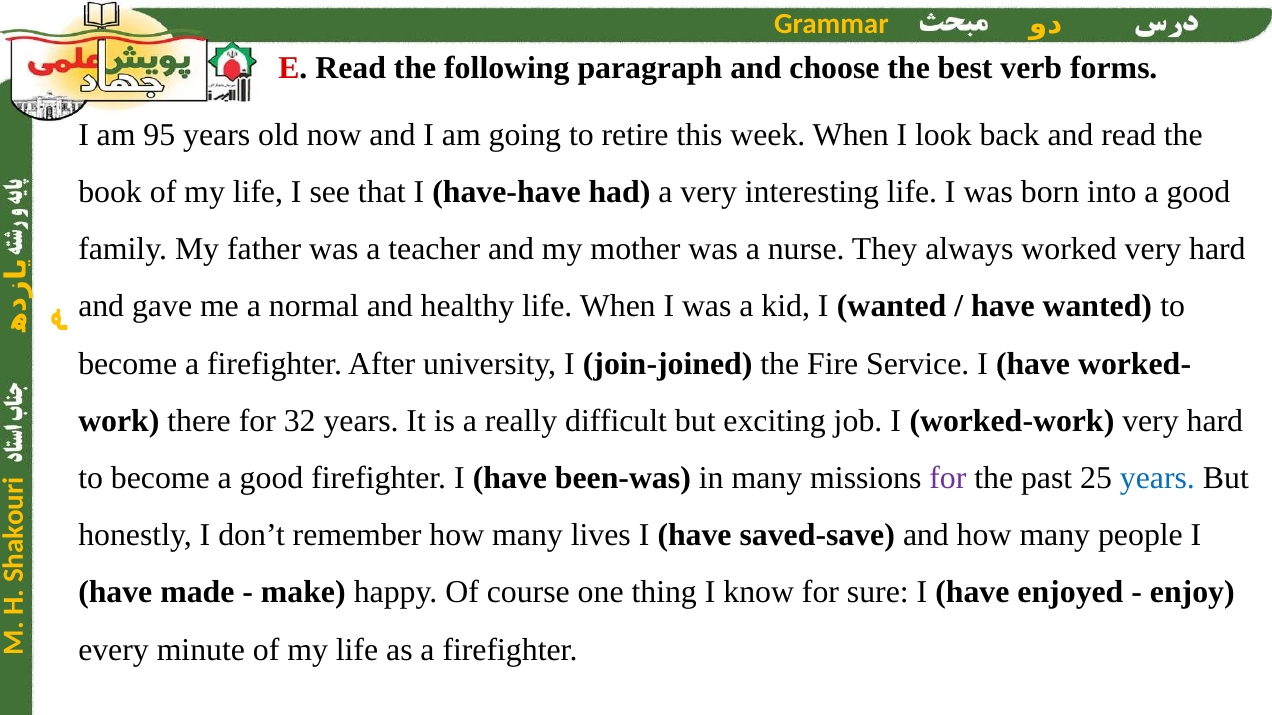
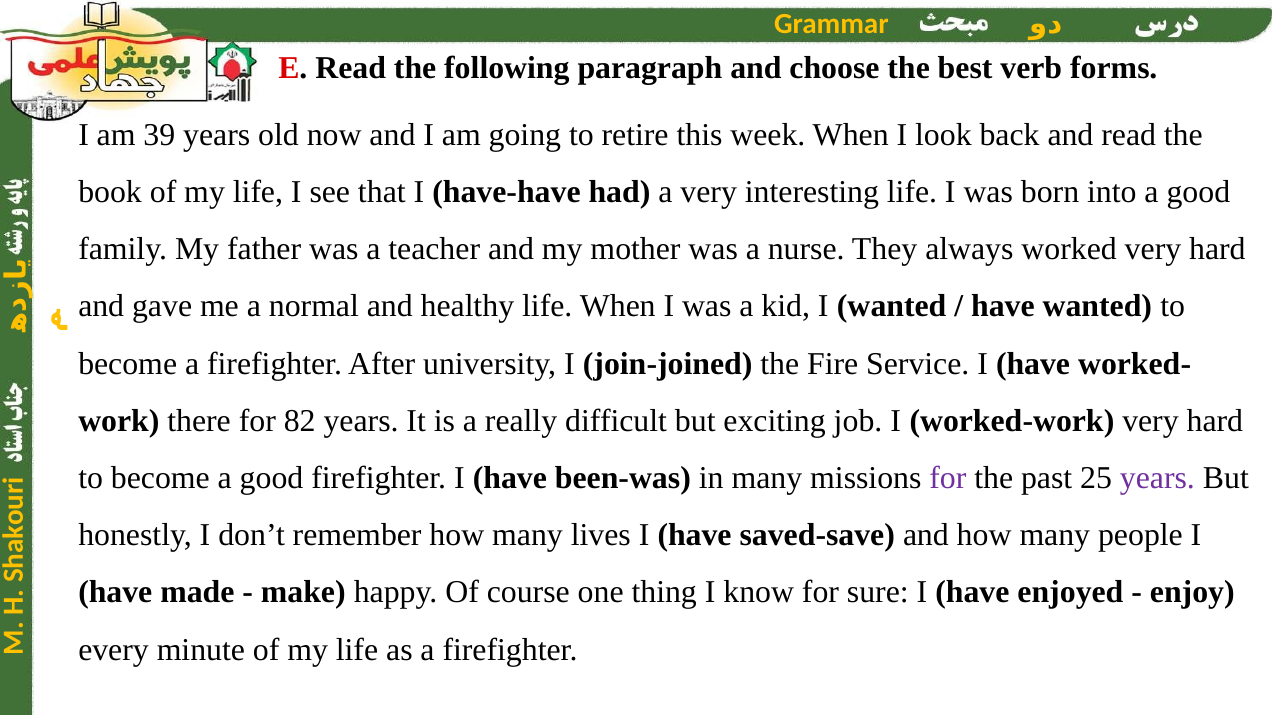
95: 95 -> 39
32: 32 -> 82
years at (1157, 478) colour: blue -> purple
